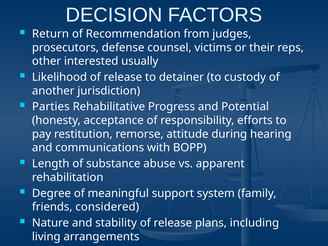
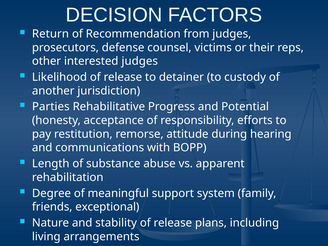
interested usually: usually -> judges
considered: considered -> exceptional
